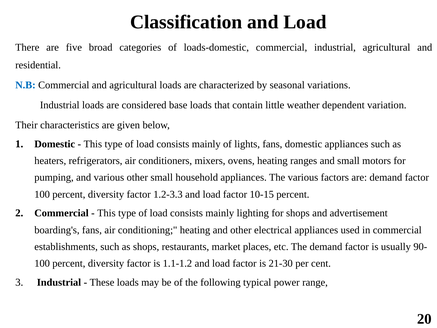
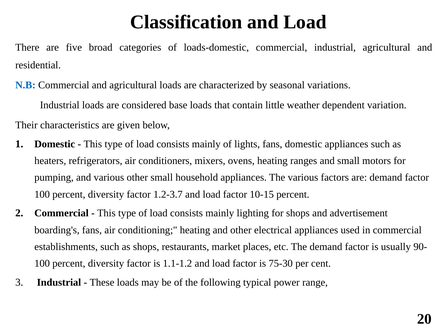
1.2-3.3: 1.2-3.3 -> 1.2-3.7
21-30: 21-30 -> 75-30
